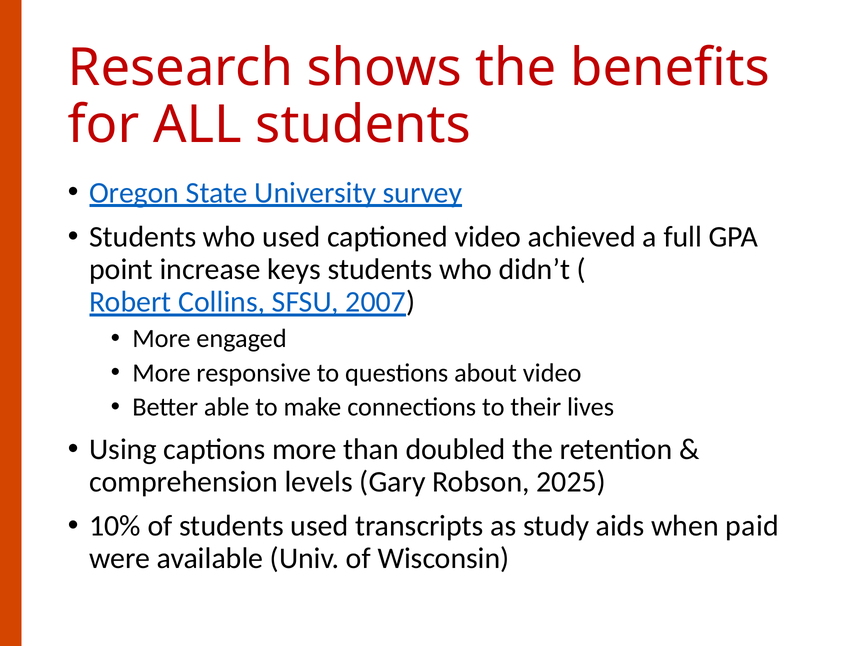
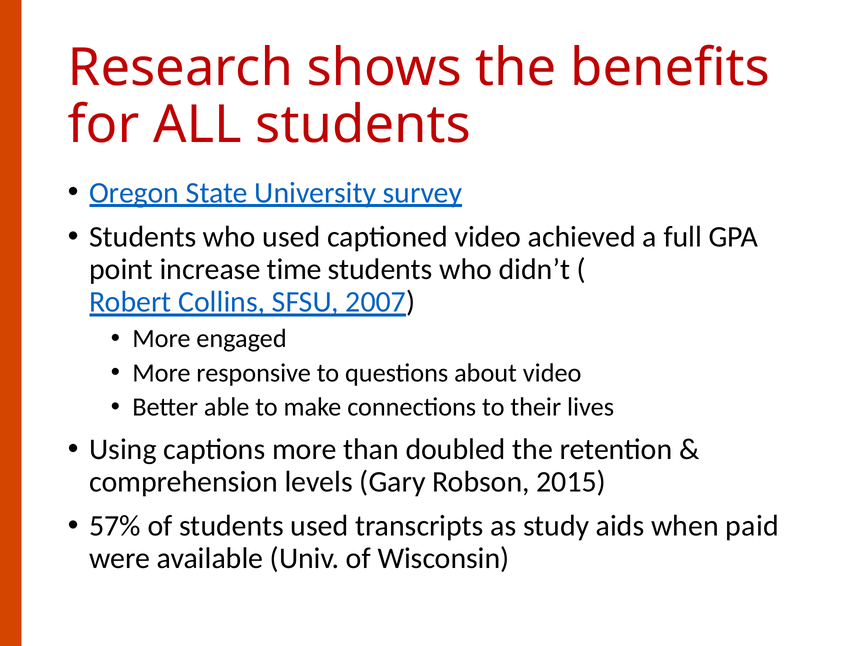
keys: keys -> time
2025: 2025 -> 2015
10%: 10% -> 57%
